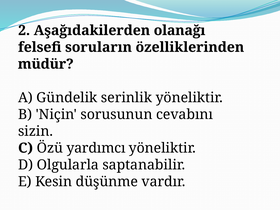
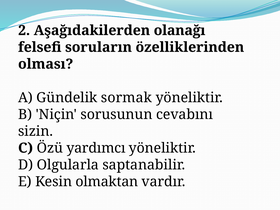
müdür: müdür -> olması
serinlik: serinlik -> sormak
düşünme: düşünme -> olmaktan
